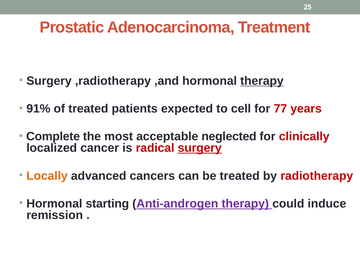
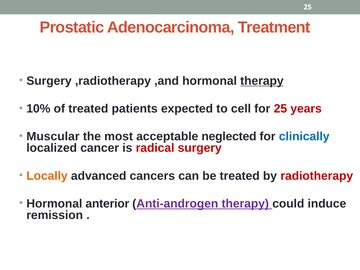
91%: 91% -> 10%
for 77: 77 -> 25
Complete: Complete -> Muscular
clinically colour: red -> blue
surgery at (200, 148) underline: present -> none
starting: starting -> anterior
